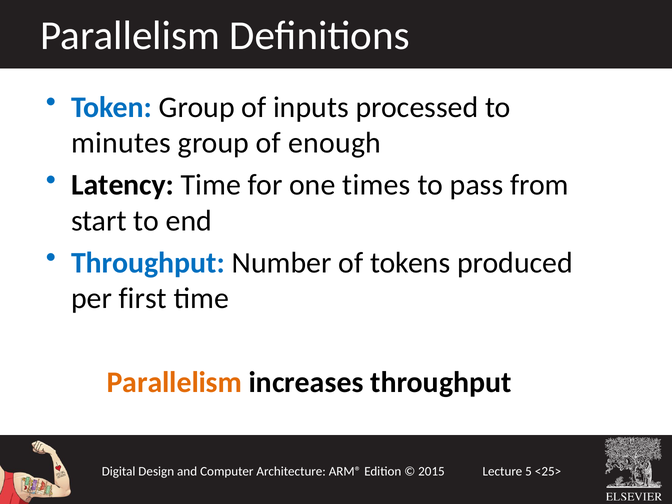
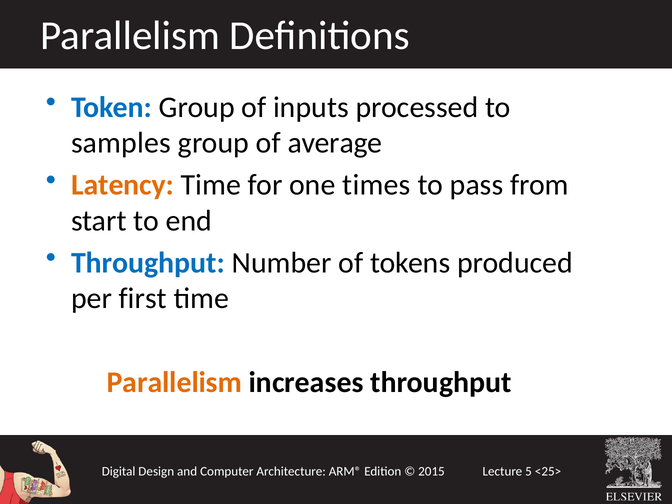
minutes: minutes -> samples
enough: enough -> average
Latency colour: black -> orange
